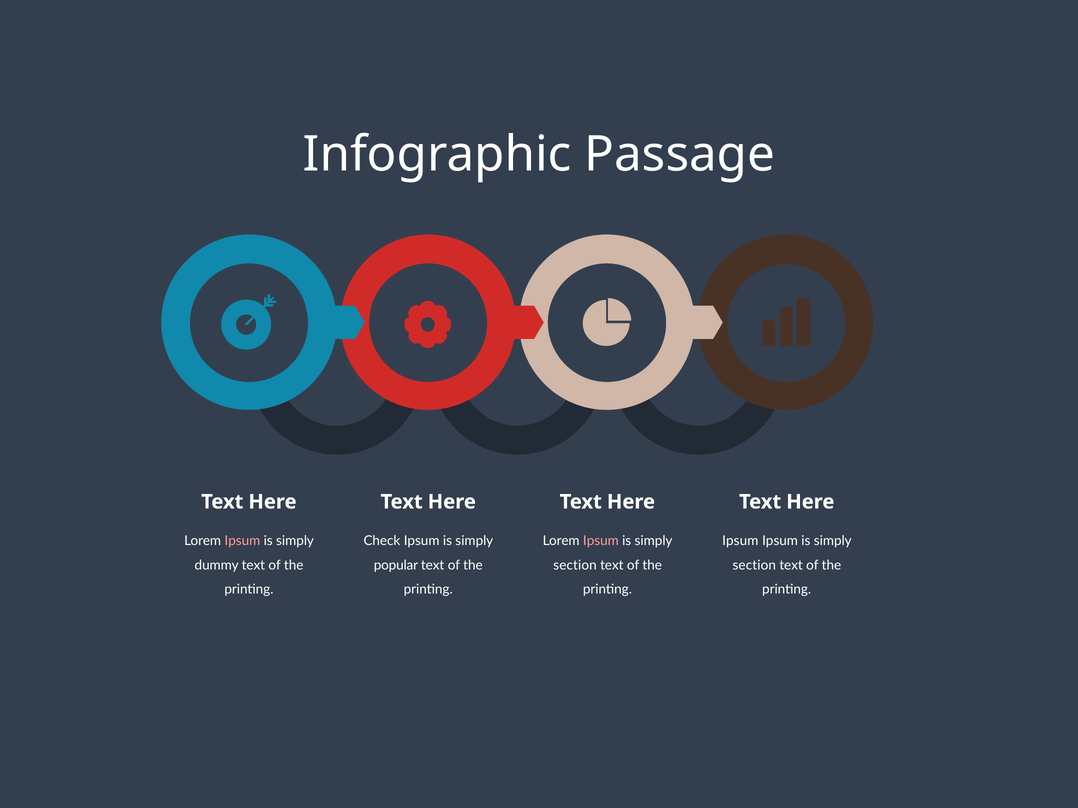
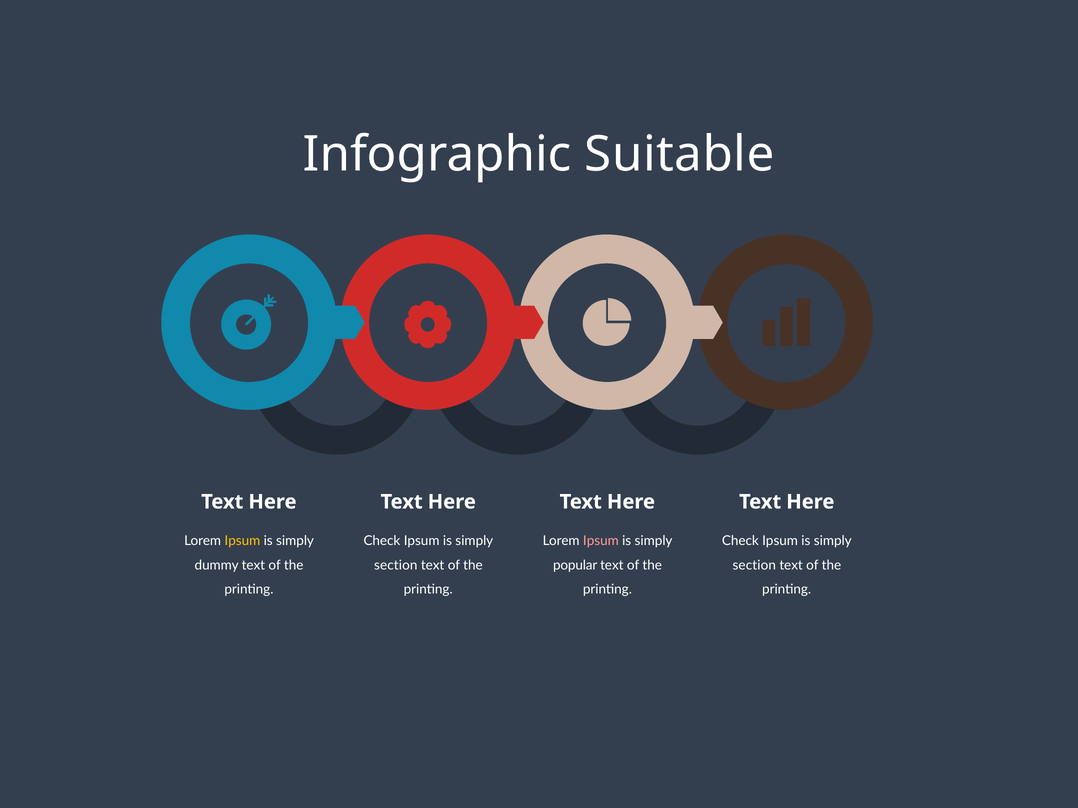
Passage: Passage -> Suitable
Ipsum at (242, 541) colour: pink -> yellow
Ipsum at (740, 541): Ipsum -> Check
popular at (396, 565): popular -> section
section at (575, 565): section -> popular
